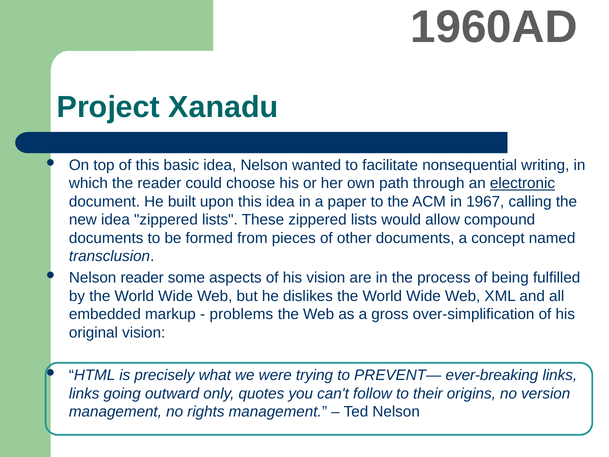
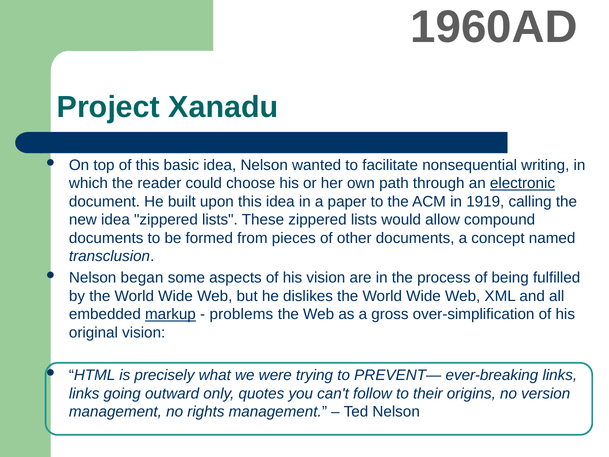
1967: 1967 -> 1919
Nelson reader: reader -> began
markup underline: none -> present
